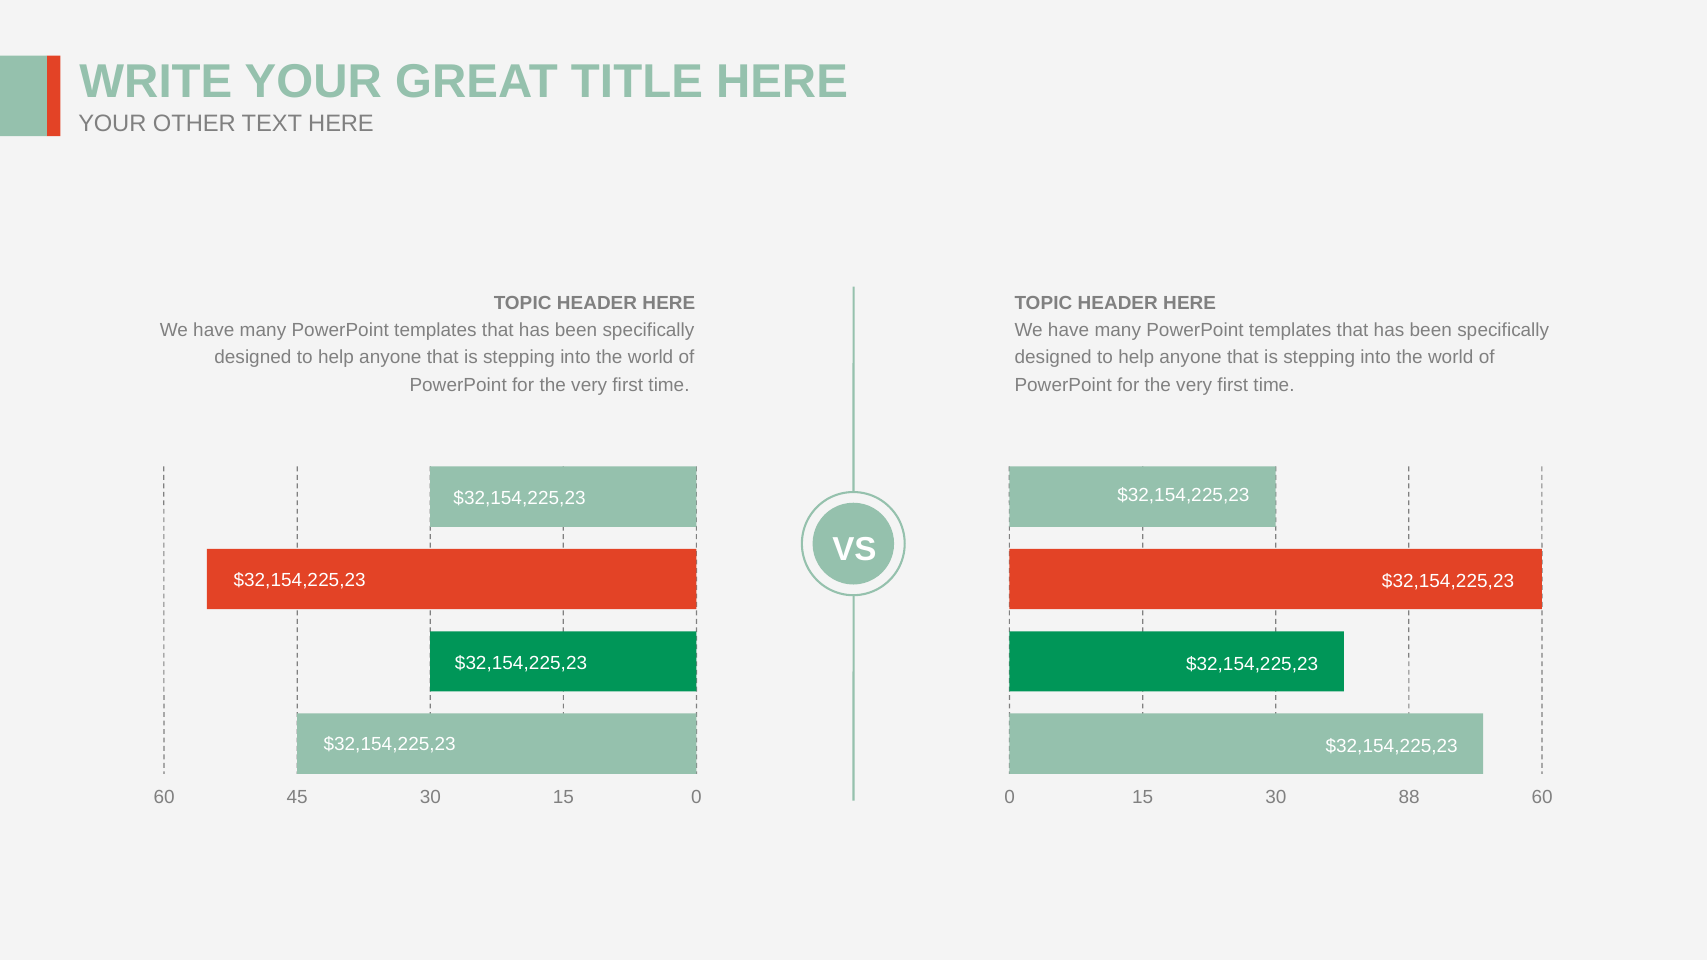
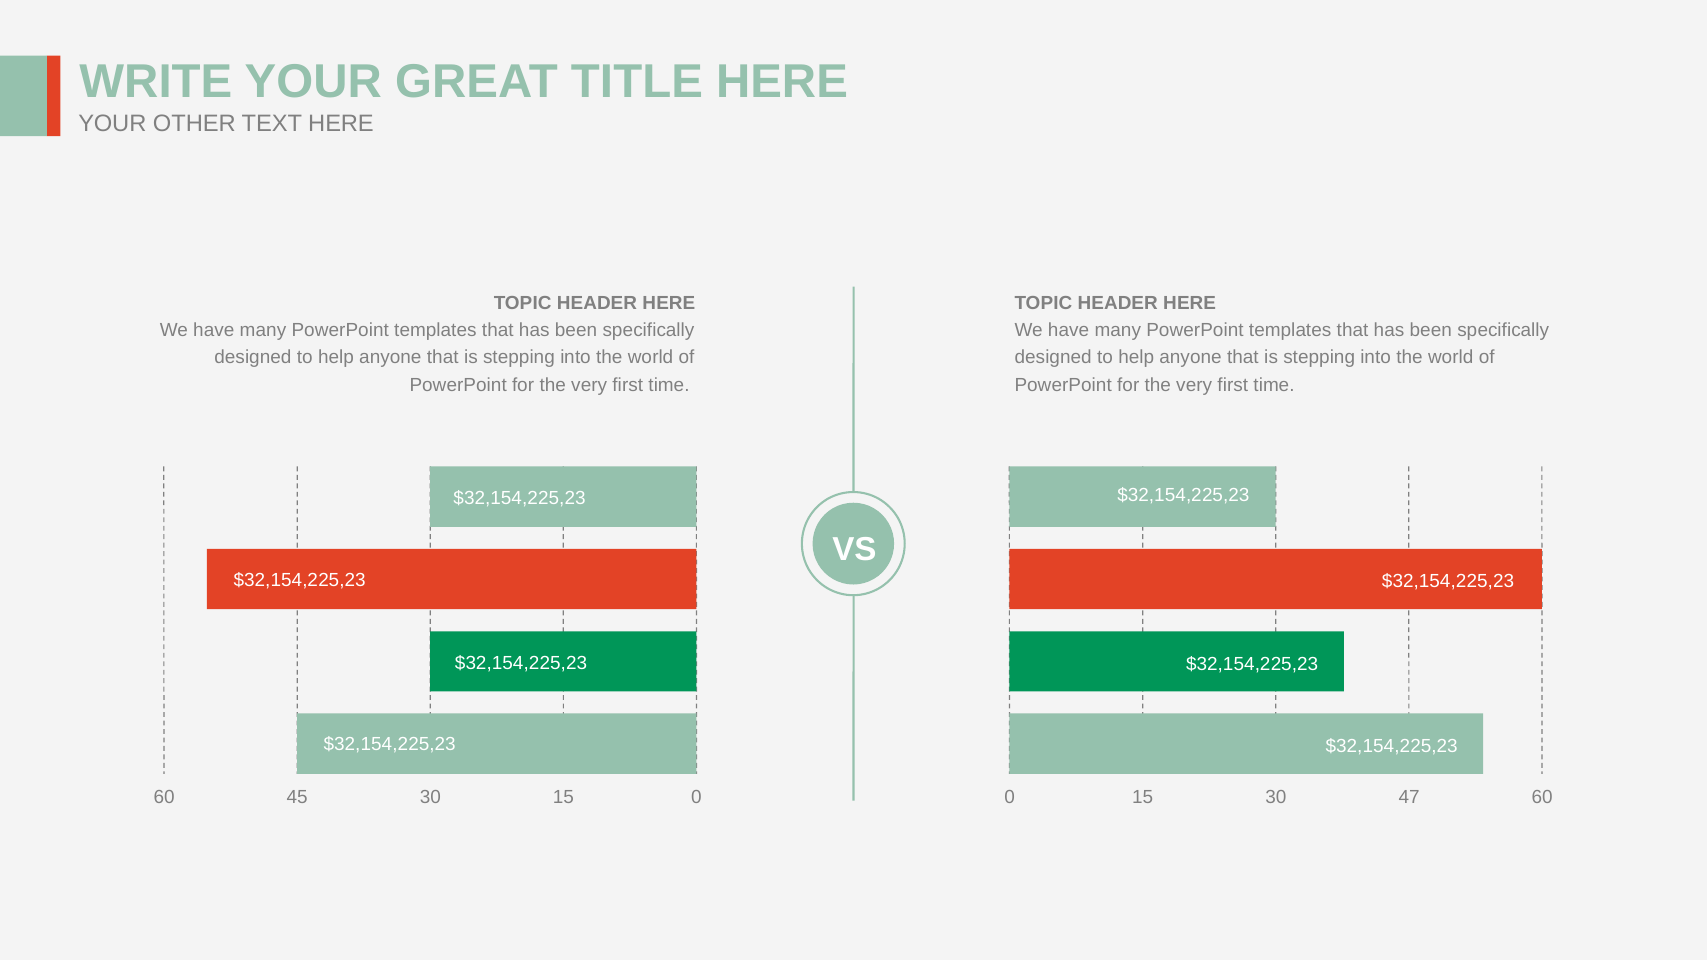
88: 88 -> 47
